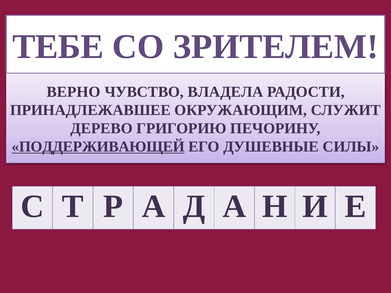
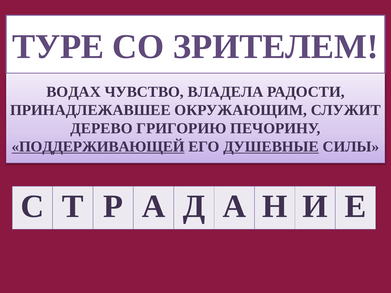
ТЕБЕ: ТЕБЕ -> ТУРЕ
ВЕРНО: ВЕРНО -> ВОДАХ
ДУШЕВНЫЕ underline: none -> present
